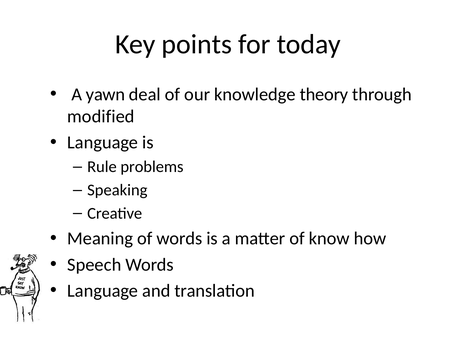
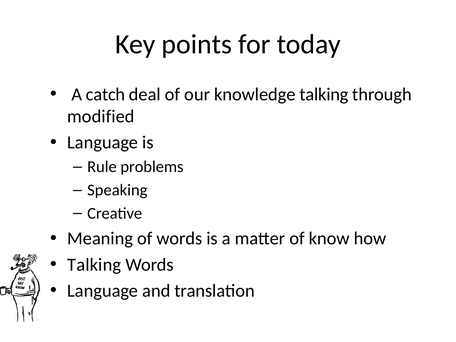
yawn: yawn -> catch
knowledge theory: theory -> talking
Speech at (94, 265): Speech -> Talking
